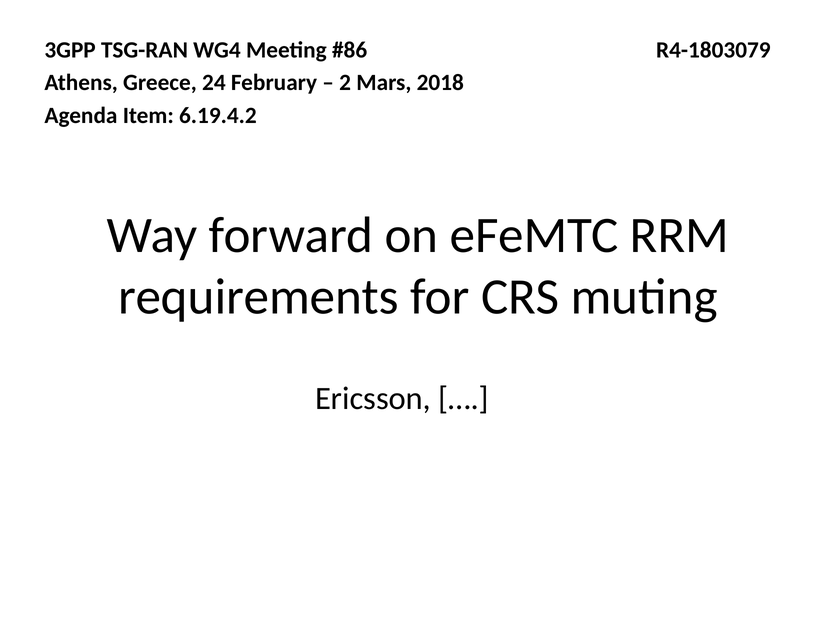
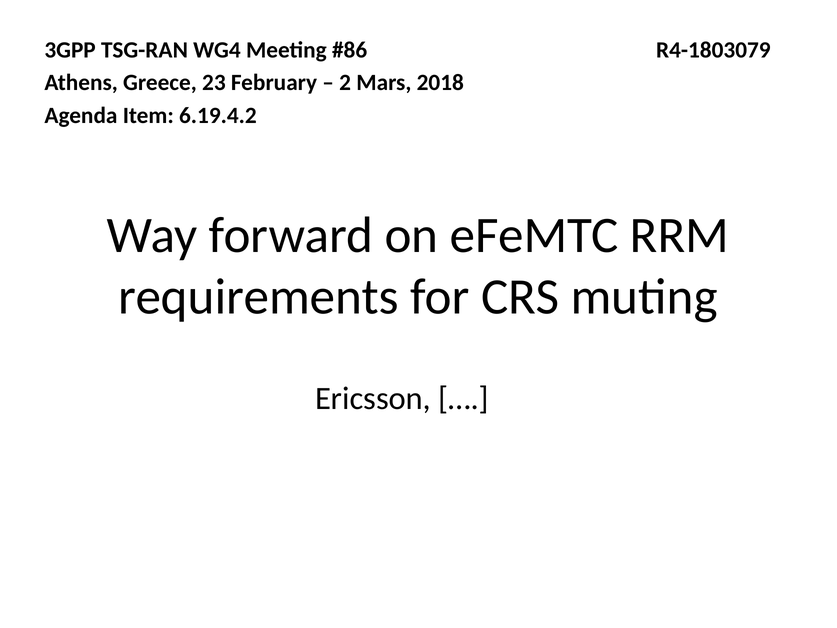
24: 24 -> 23
